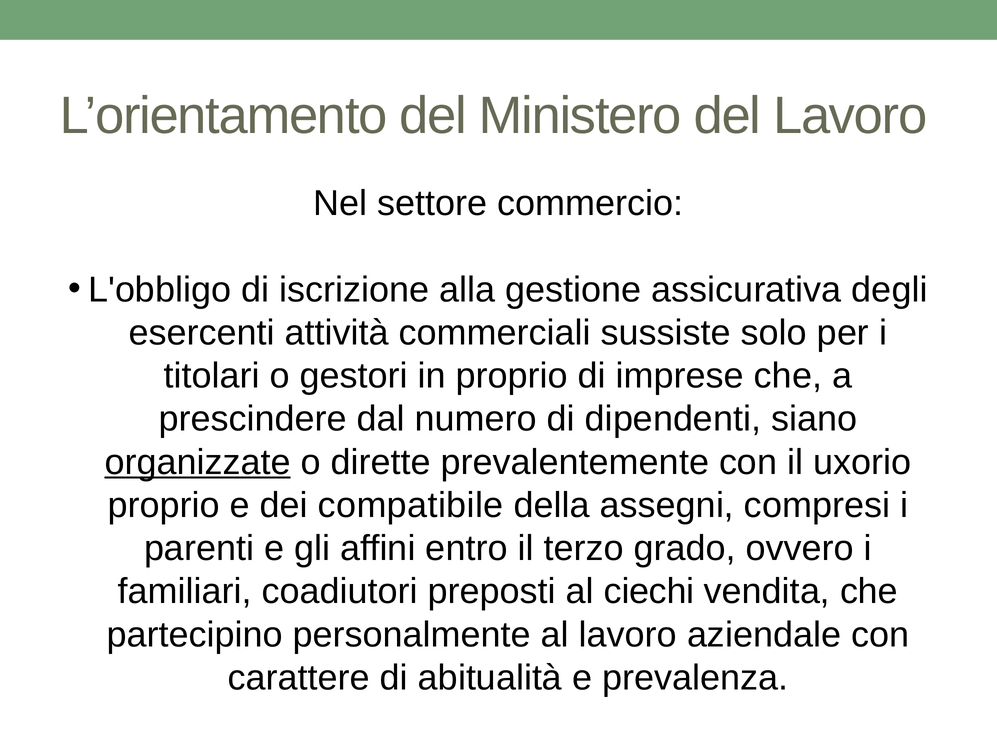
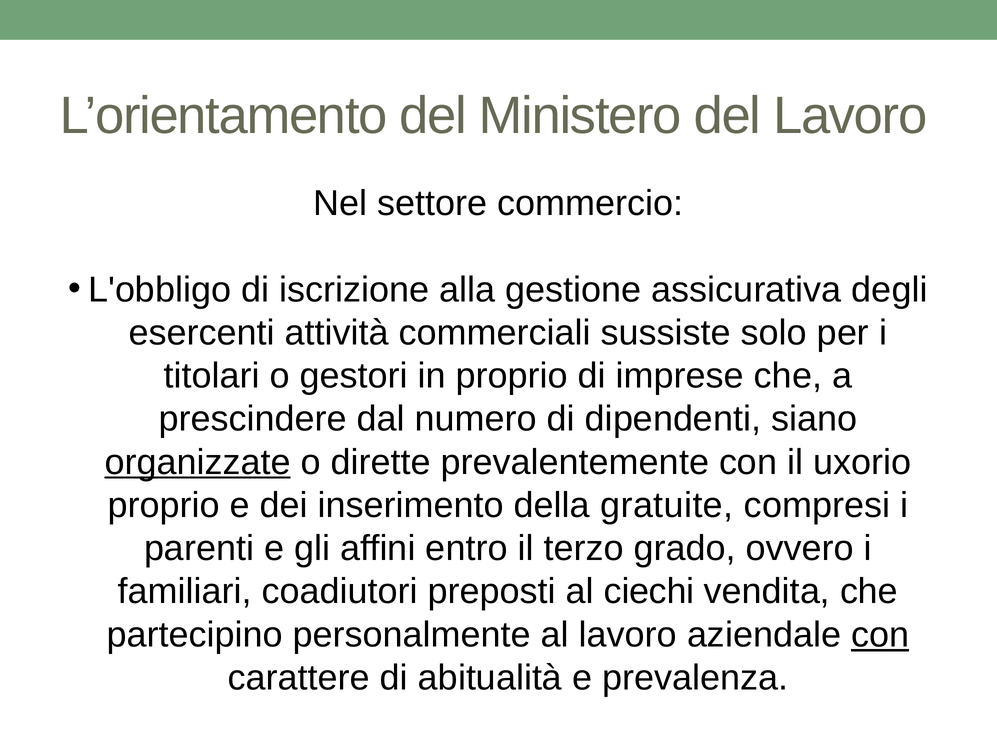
compatibile: compatibile -> inserimento
assegni: assegni -> gratuite
con at (880, 635) underline: none -> present
